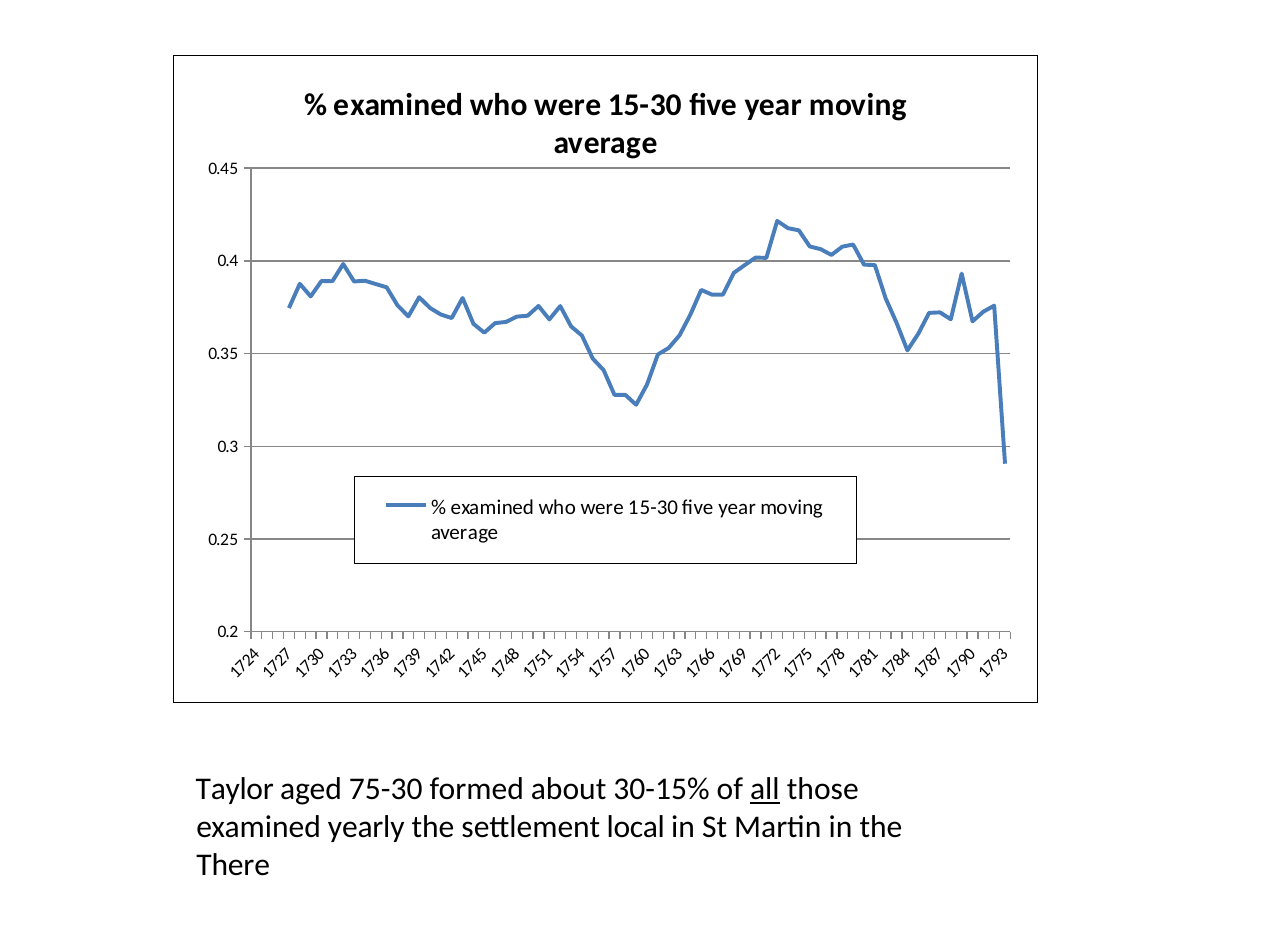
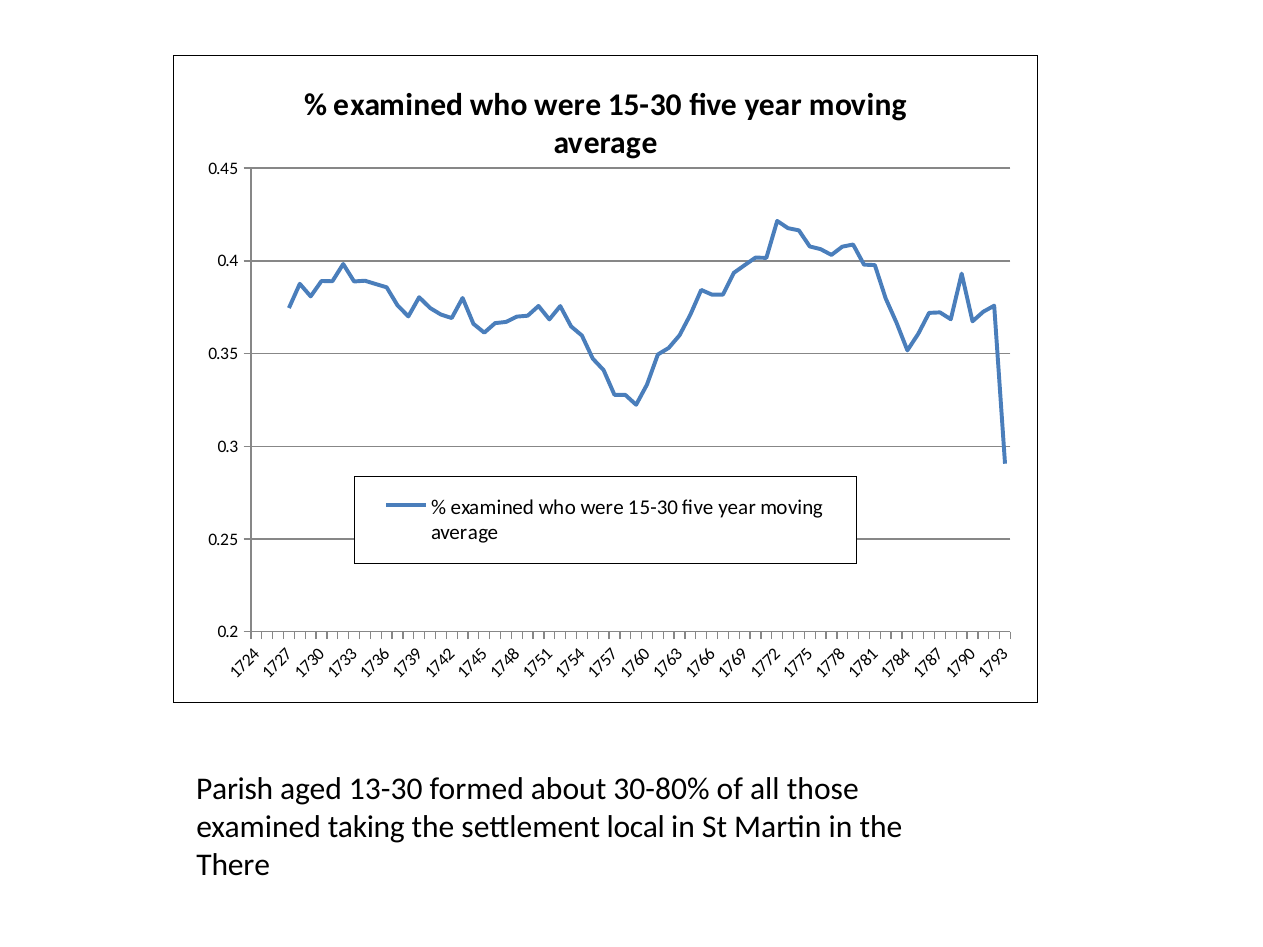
Taylor: Taylor -> Parish
75-30: 75-30 -> 13-30
30-15%: 30-15% -> 30-80%
all underline: present -> none
yearly: yearly -> taking
